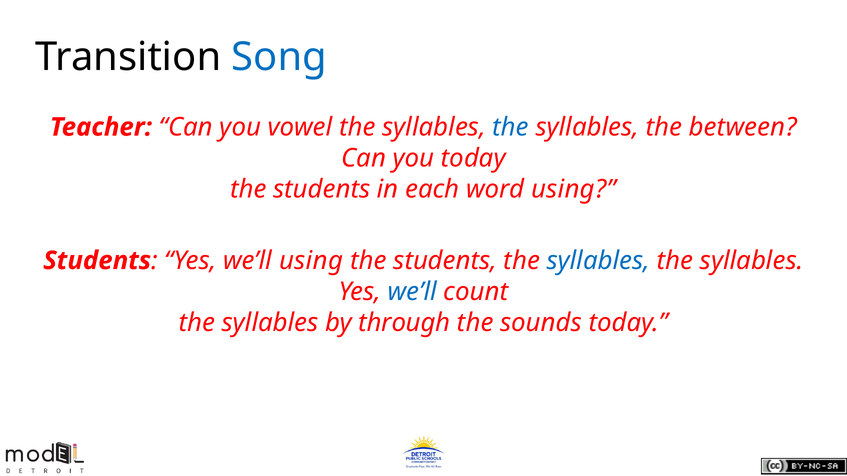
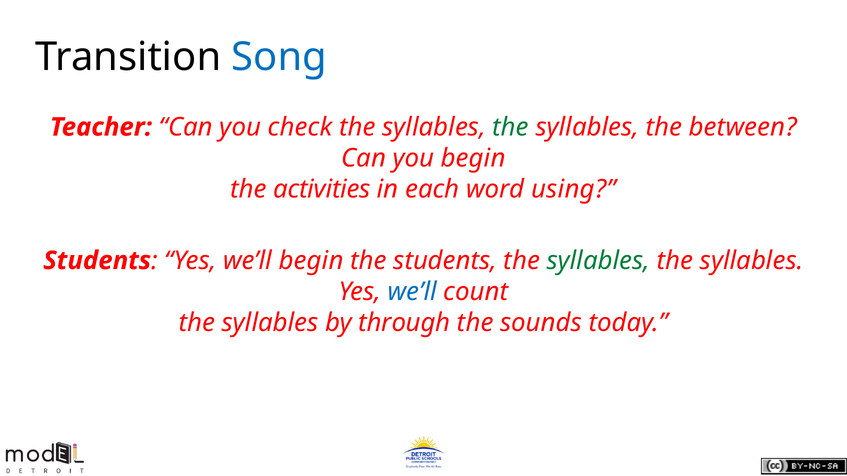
vowel: vowel -> check
the at (511, 127) colour: blue -> green
you today: today -> begin
students at (322, 189): students -> activities
we’ll using: using -> begin
syllables at (598, 261) colour: blue -> green
